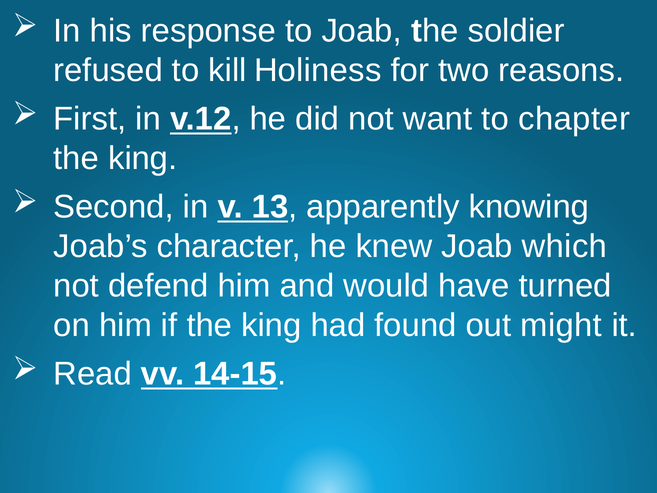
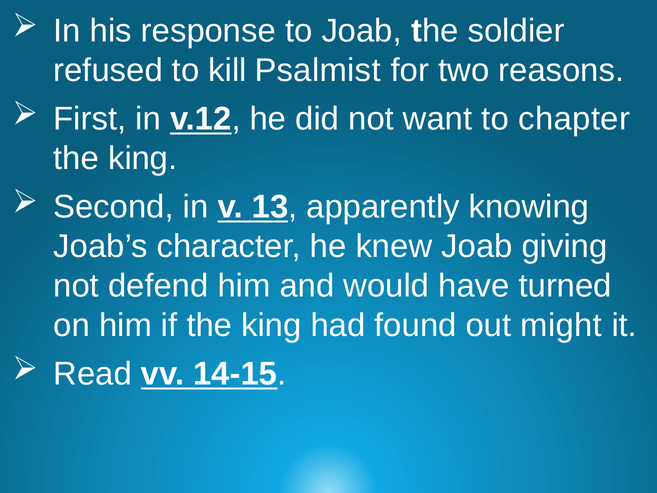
Holiness: Holiness -> Psalmist
which: which -> giving
